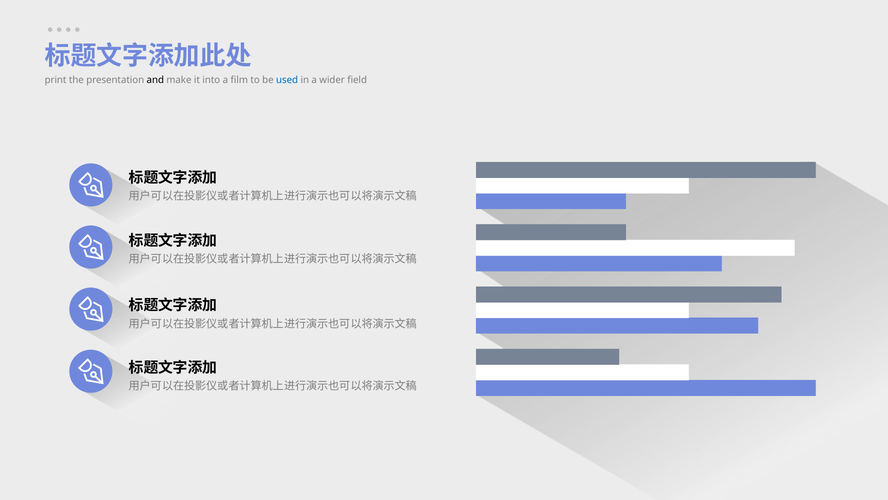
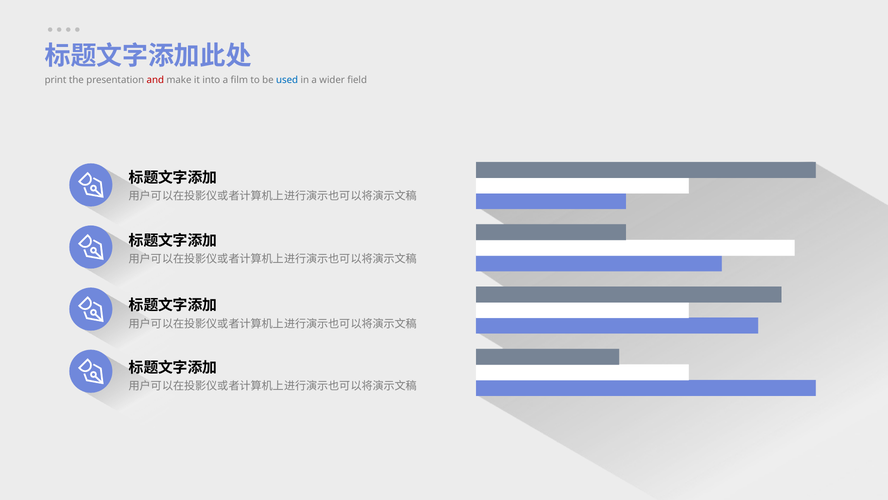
and colour: black -> red
